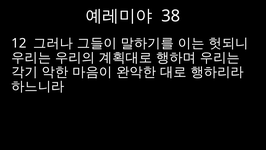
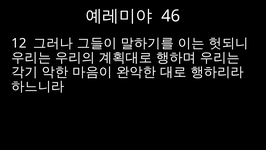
38: 38 -> 46
